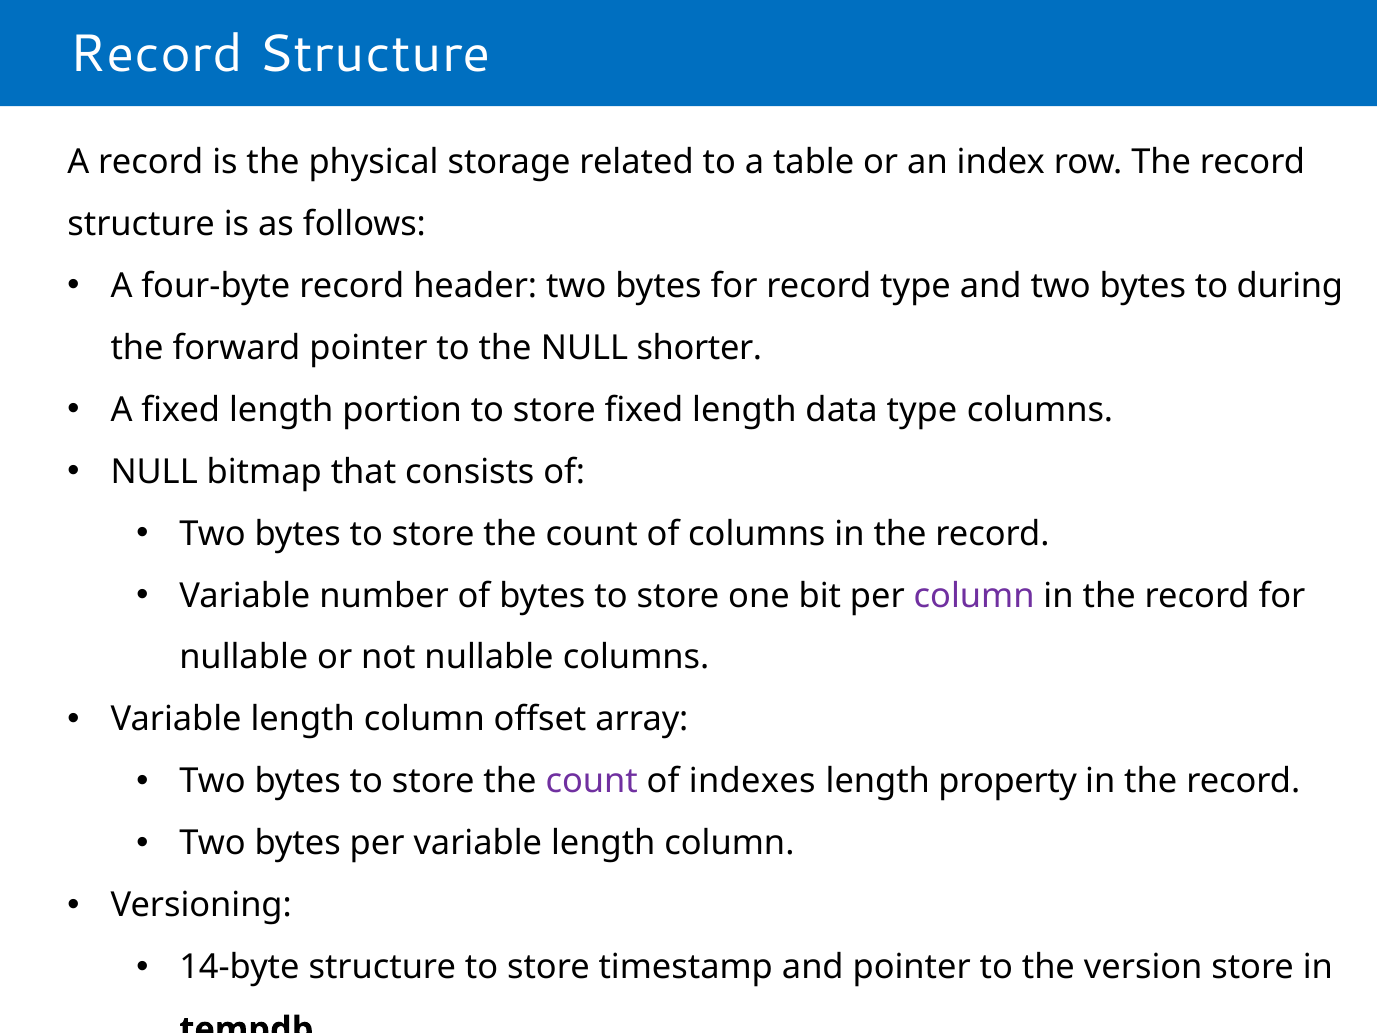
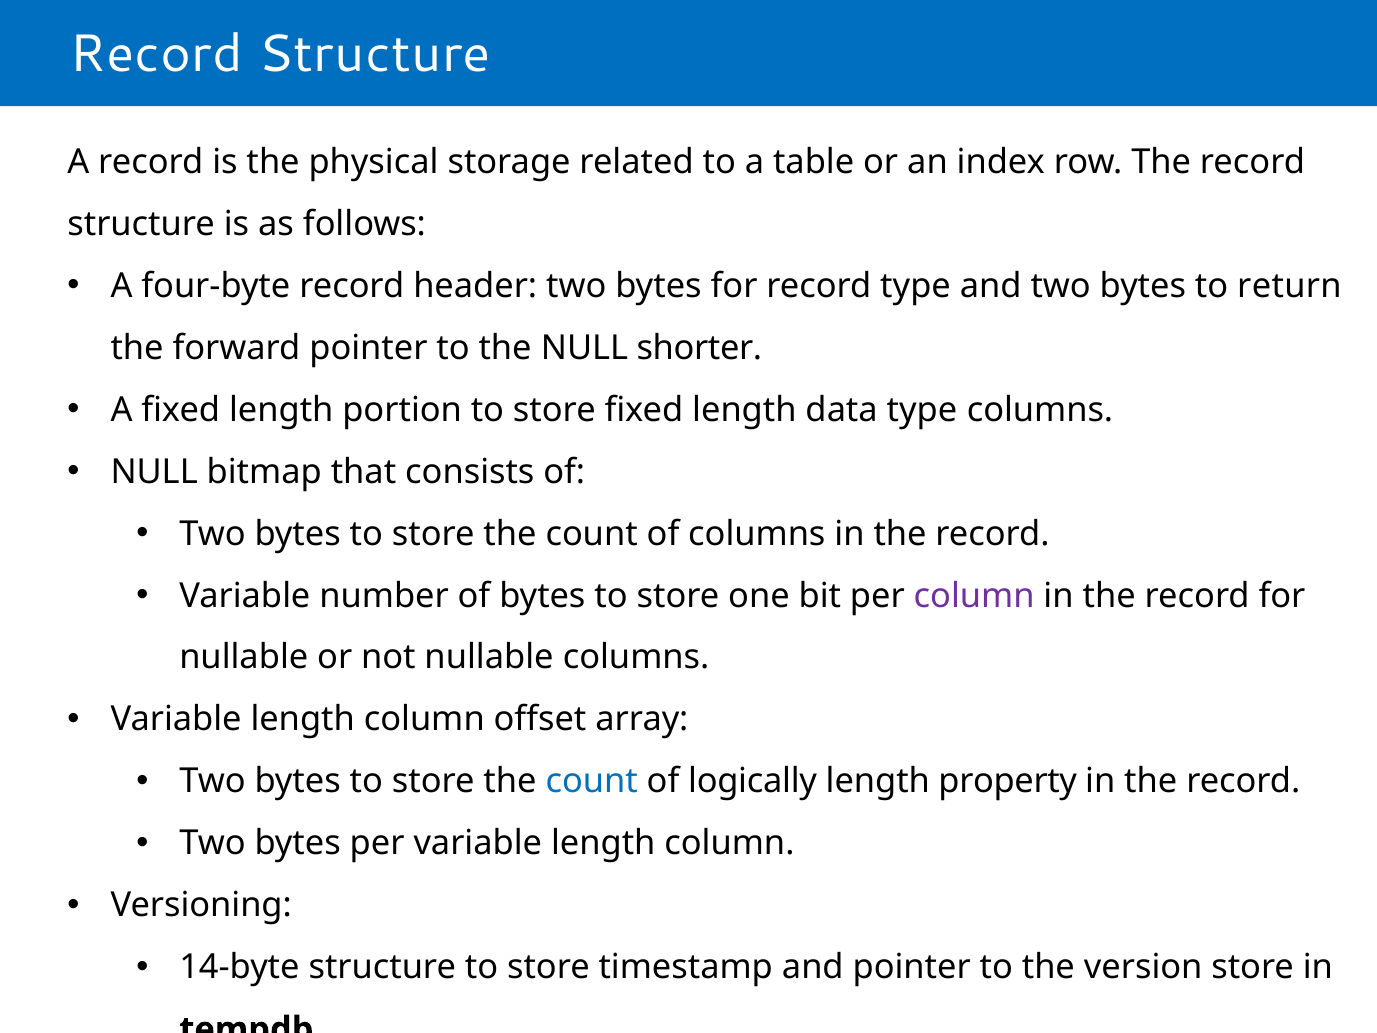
during: during -> return
count at (592, 781) colour: purple -> blue
indexes: indexes -> logically
